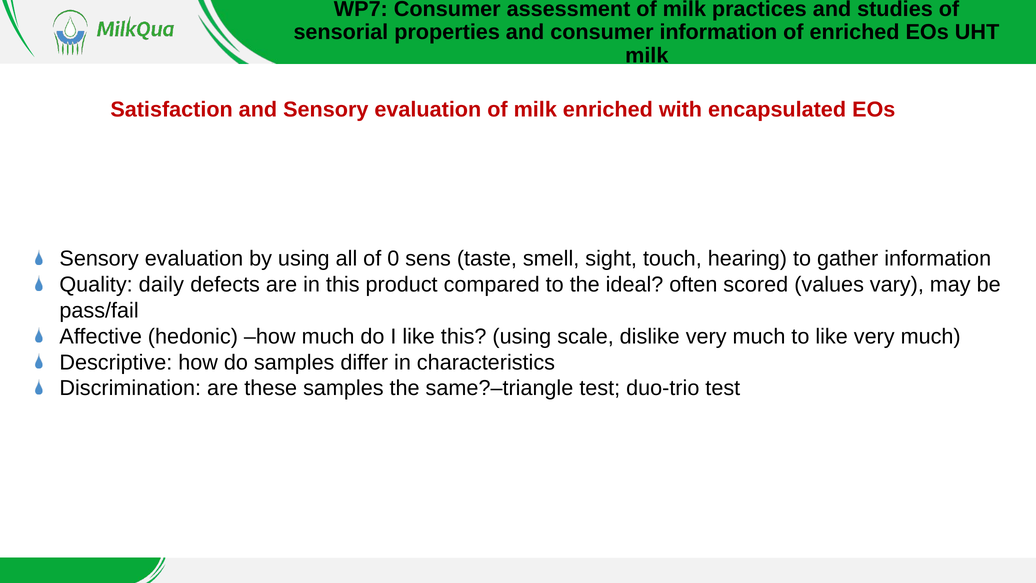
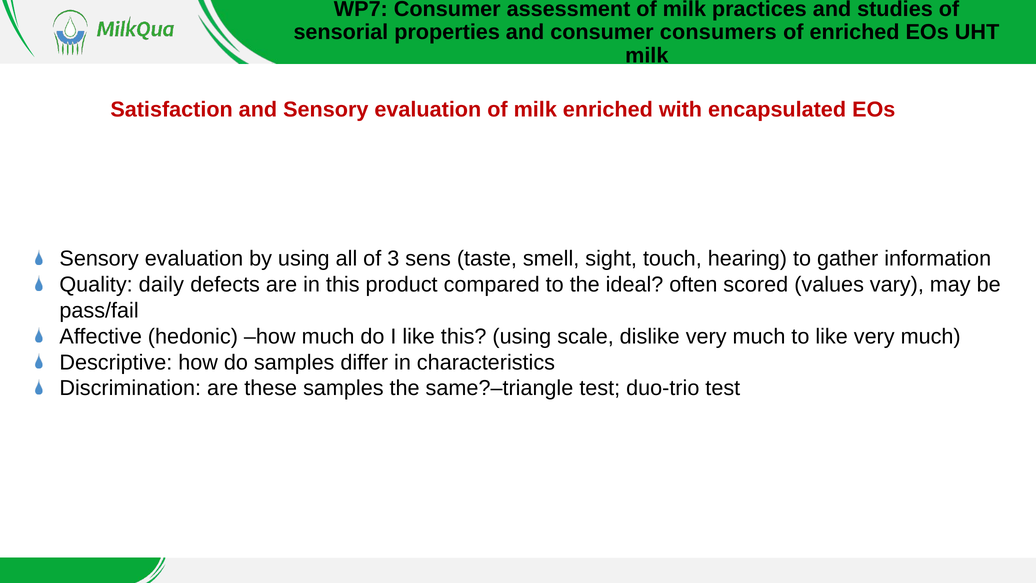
consumer information: information -> consumers
0: 0 -> 3
